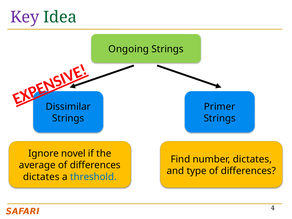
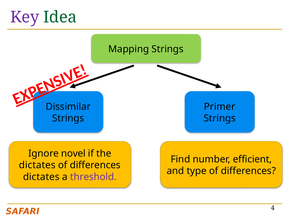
Ongoing: Ongoing -> Mapping
number dictates: dictates -> efficient
average at (37, 165): average -> dictates
threshold colour: blue -> purple
